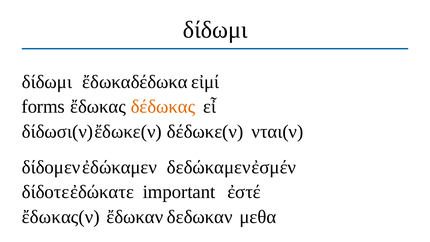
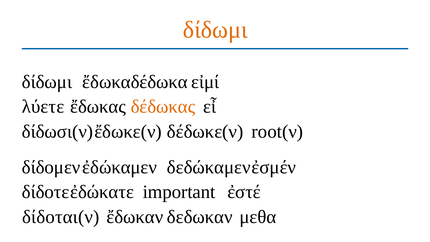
δίδωμι at (215, 30) colour: black -> orange
forms: forms -> λύετε
νται(ν: νται(ν -> root(ν
ἔδωκας(ν: ἔδωκας(ν -> δίδοται(ν
